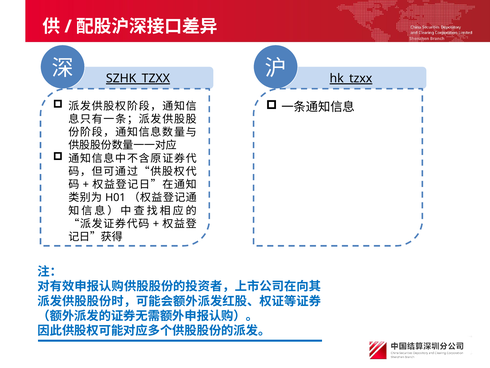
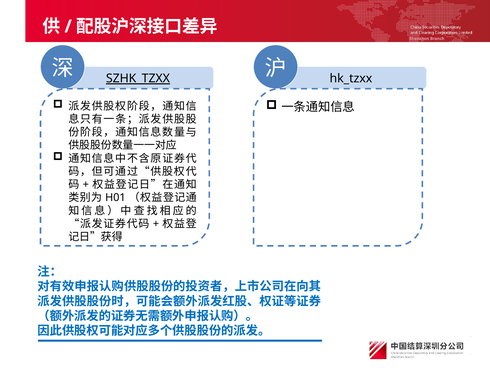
hk_tzxx underline: present -> none
